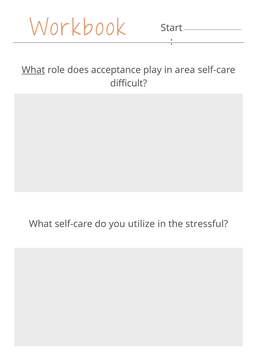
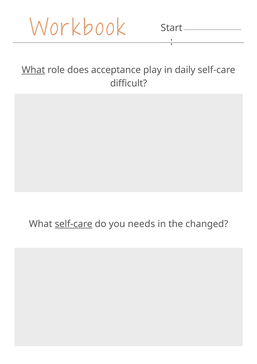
area: area -> daily
self-care at (74, 224) underline: none -> present
utilize: utilize -> needs
stressful: stressful -> changed
